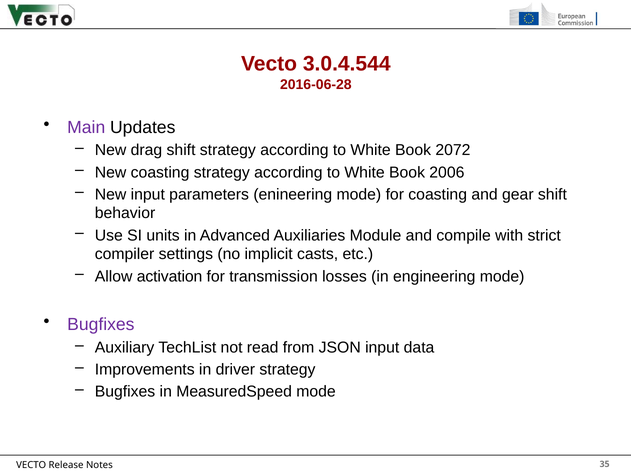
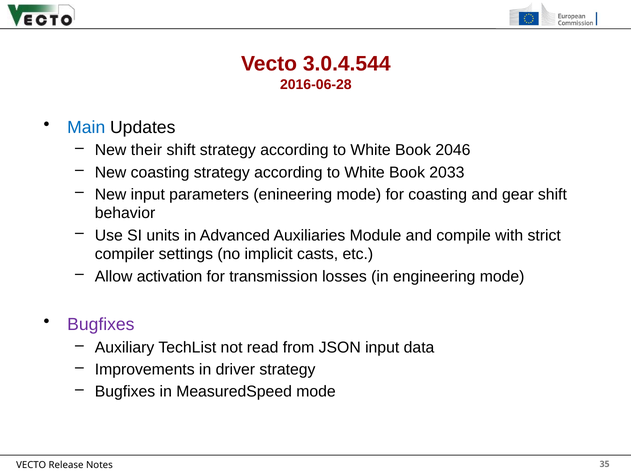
Main colour: purple -> blue
drag: drag -> their
2072: 2072 -> 2046
2006: 2006 -> 2033
